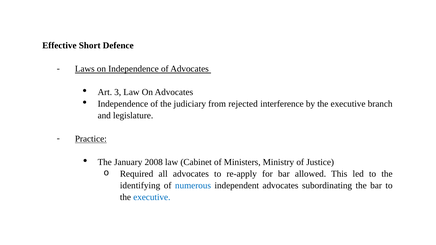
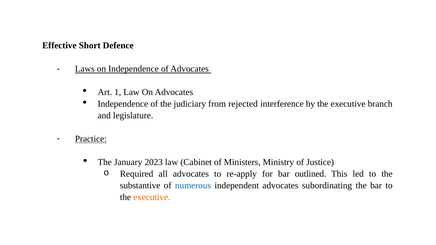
3: 3 -> 1
2008: 2008 -> 2023
allowed: allowed -> outlined
identifying: identifying -> substantive
executive at (152, 197) colour: blue -> orange
